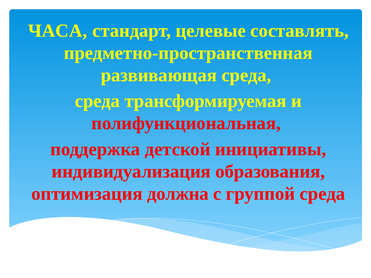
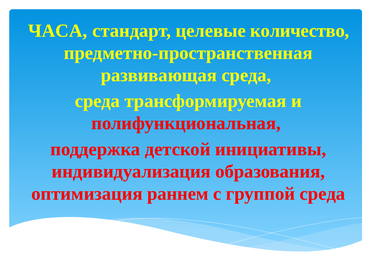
составлять: составлять -> количество
должна: должна -> раннем
